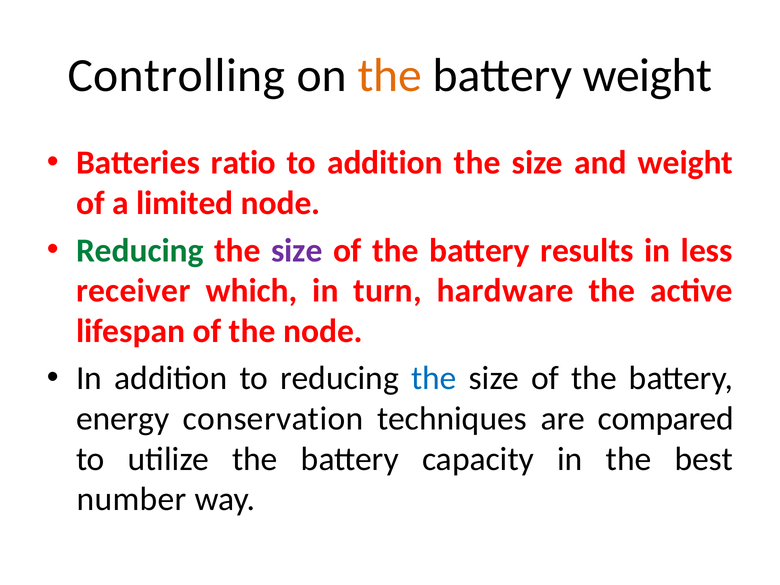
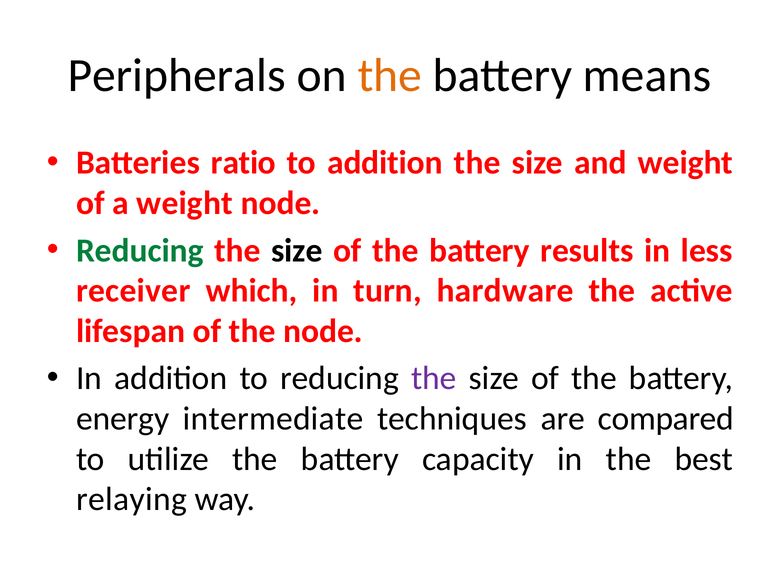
Controlling: Controlling -> Peripherals
battery weight: weight -> means
a limited: limited -> weight
size at (297, 250) colour: purple -> black
the at (434, 378) colour: blue -> purple
conservation: conservation -> intermediate
number: number -> relaying
